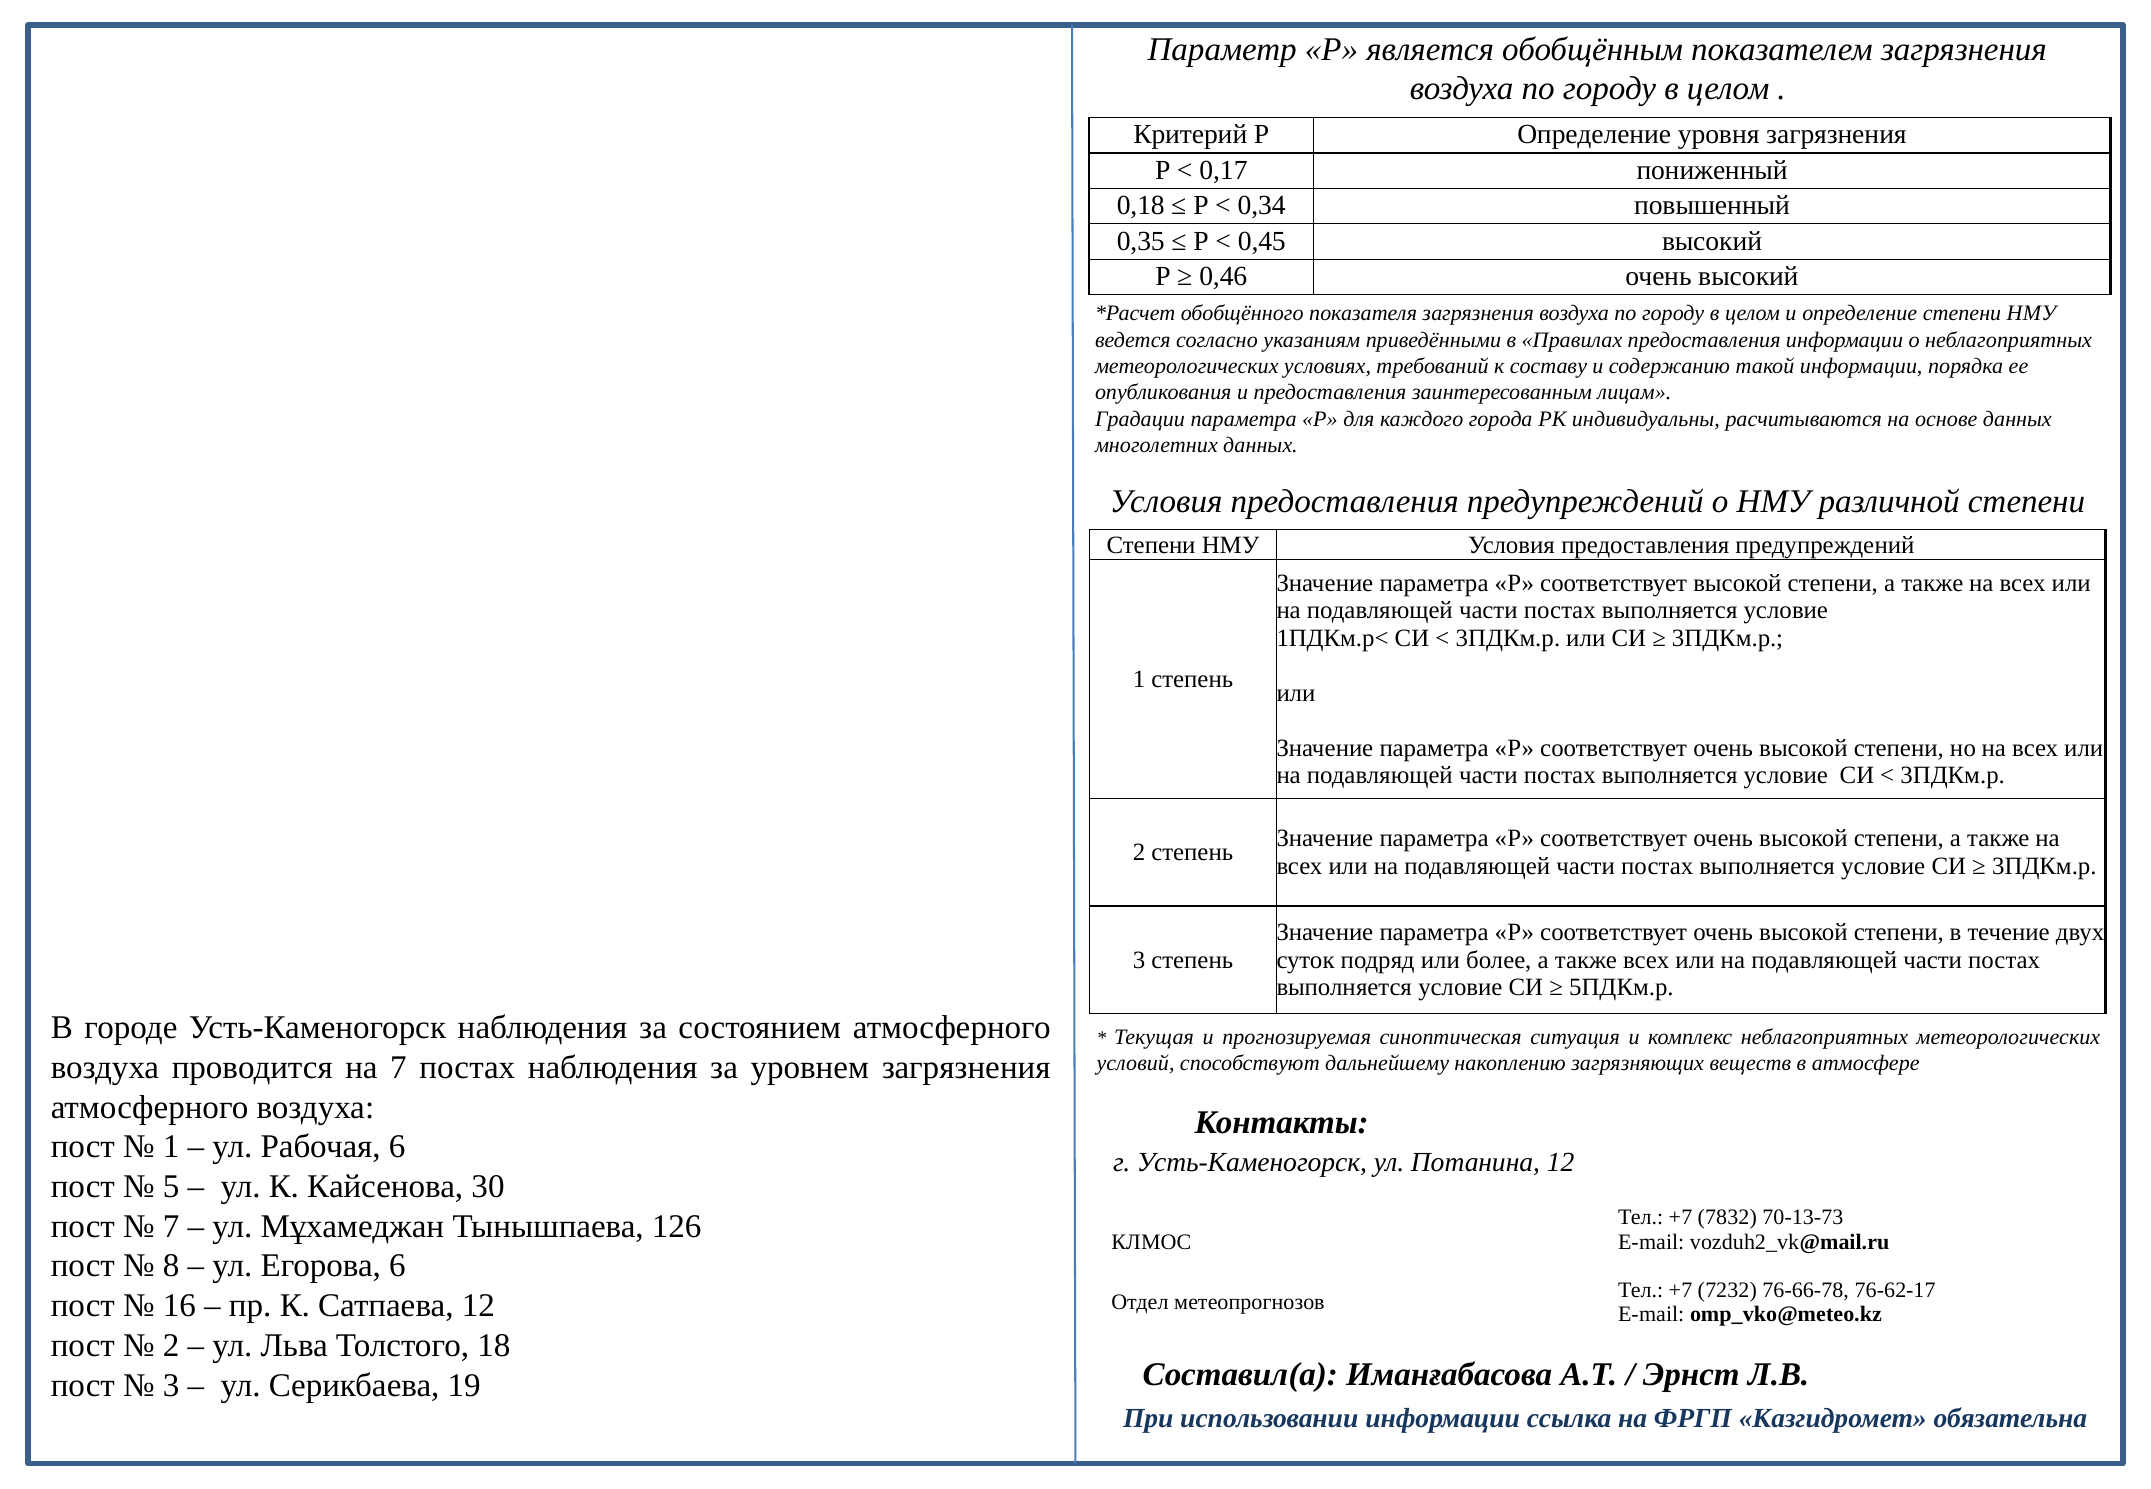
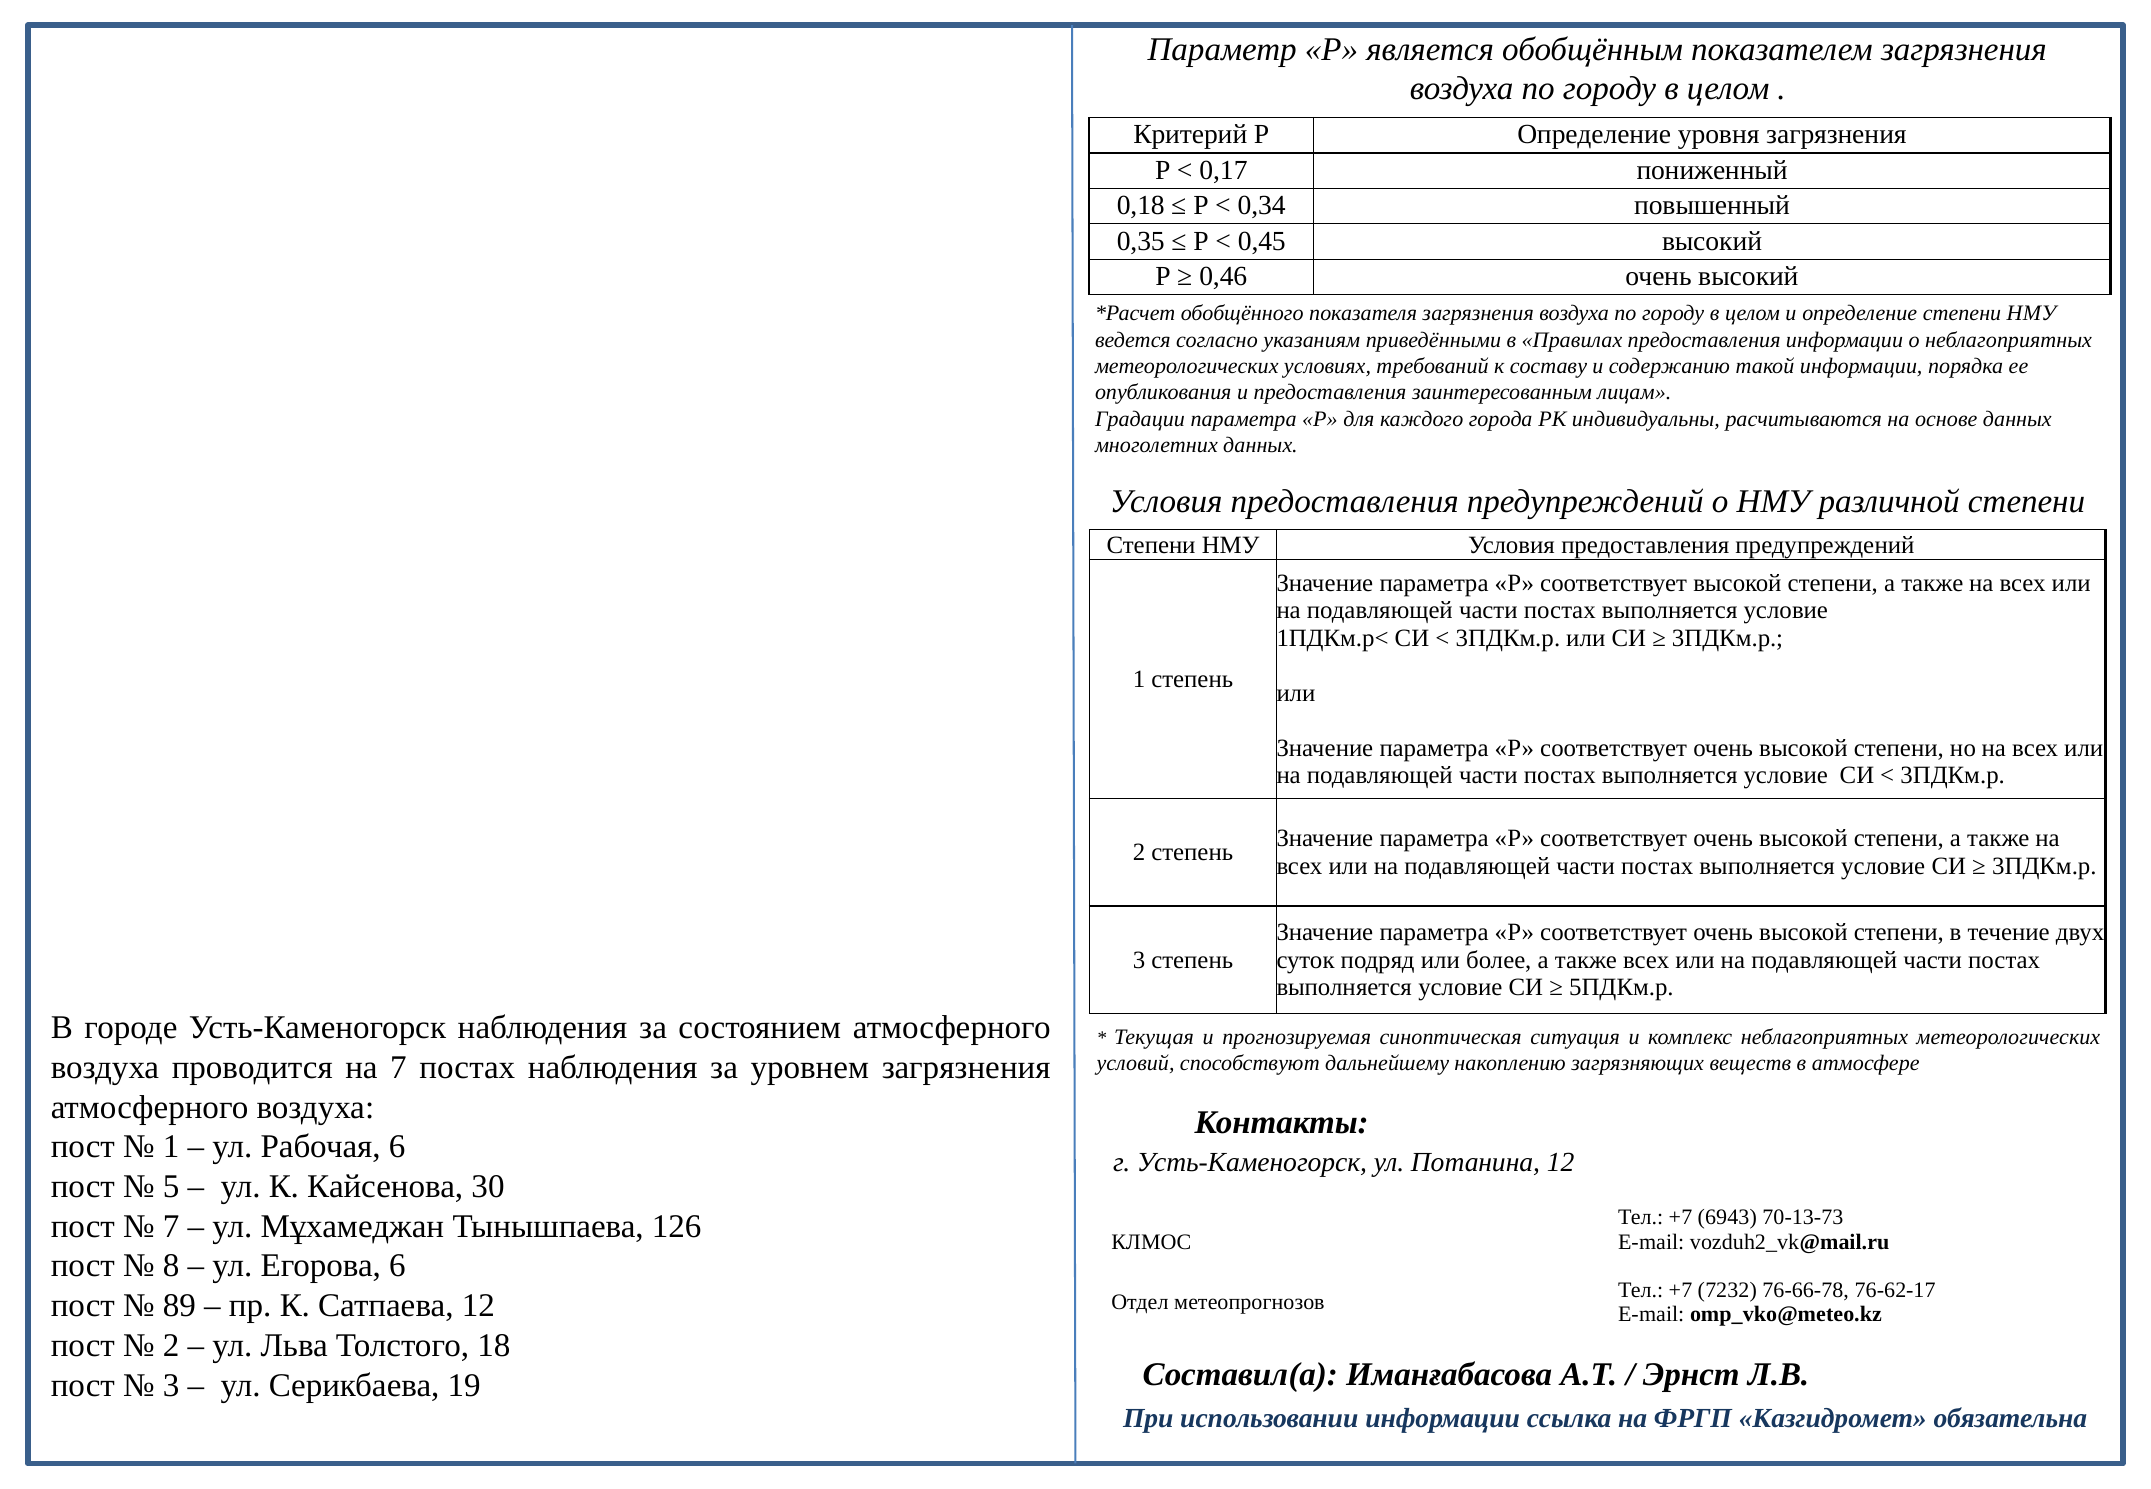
7832: 7832 -> 6943
16: 16 -> 89
